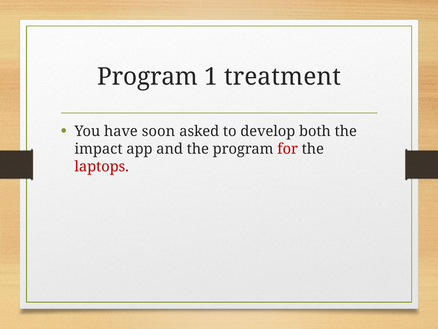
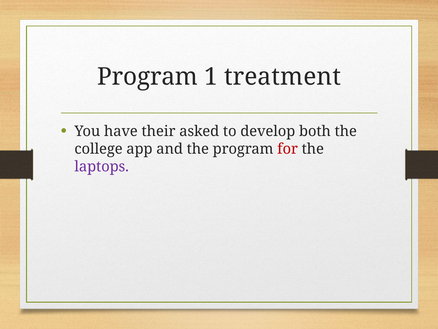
soon: soon -> their
impact: impact -> college
laptops colour: red -> purple
